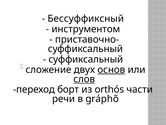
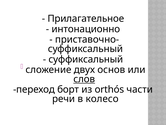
Бессуффиксный: Бессуффиксный -> Прилагательное
инструментом: инструментом -> интонационно
основ underline: present -> none
gráphõ: gráphõ -> колесо
